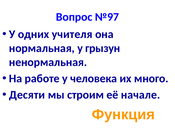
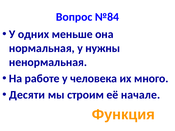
№97: №97 -> №84
учителя: учителя -> меньше
грызун: грызун -> нужны
